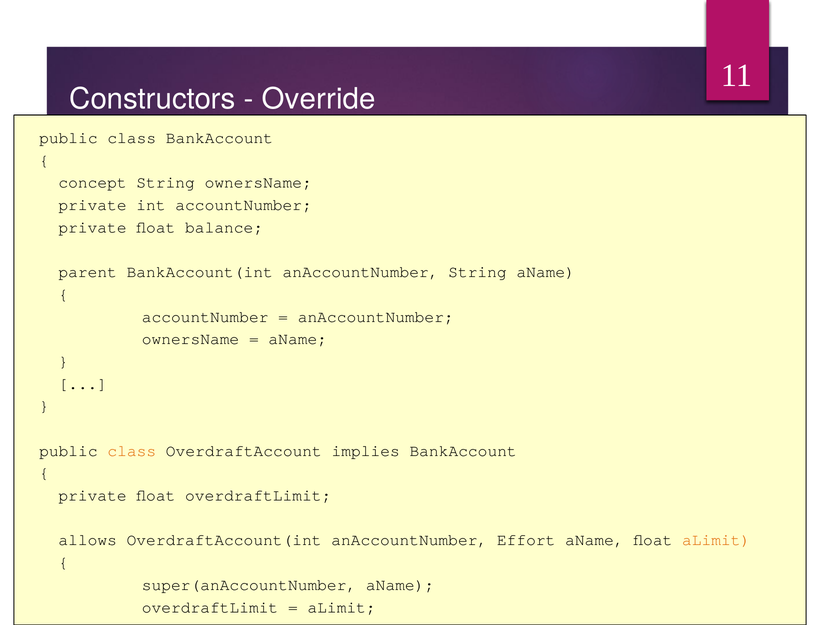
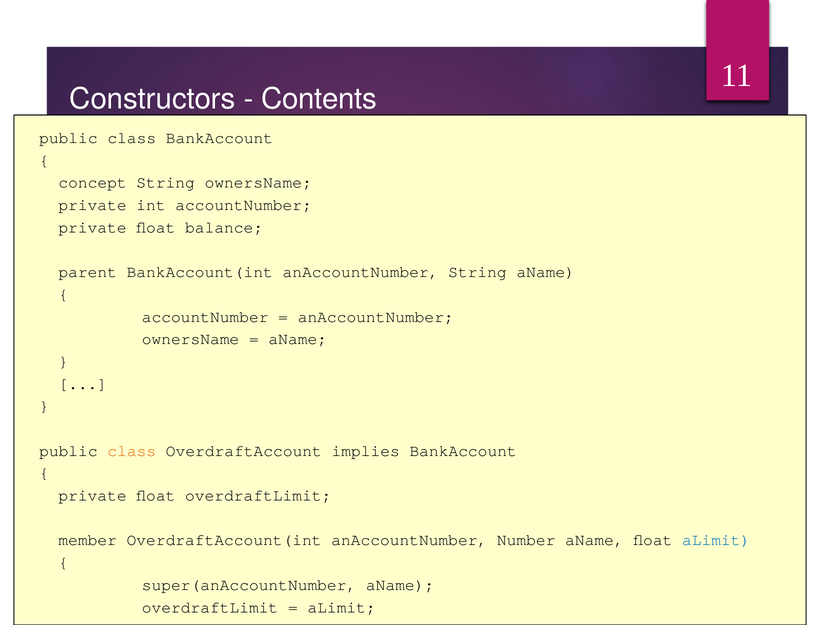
Override: Override -> Contents
allows: allows -> member
Effort: Effort -> Number
aLimit at (716, 541) colour: orange -> blue
